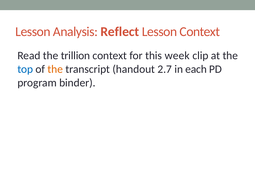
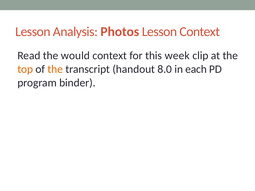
Reflect: Reflect -> Photos
trillion: trillion -> would
top colour: blue -> orange
2.7: 2.7 -> 8.0
